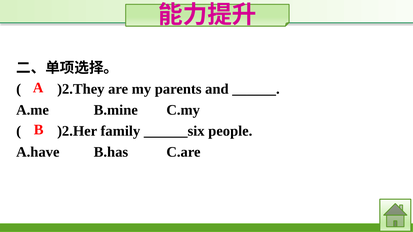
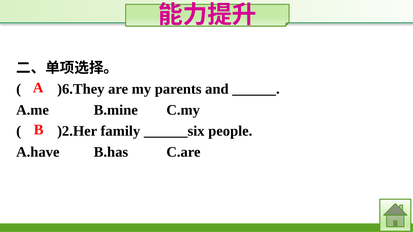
)2.They: )2.They -> )6.They
